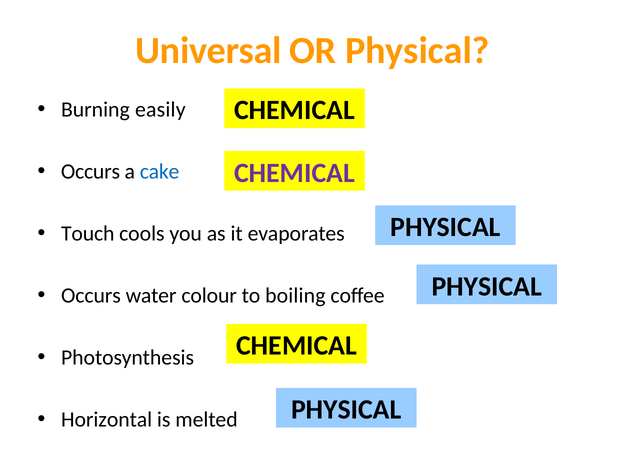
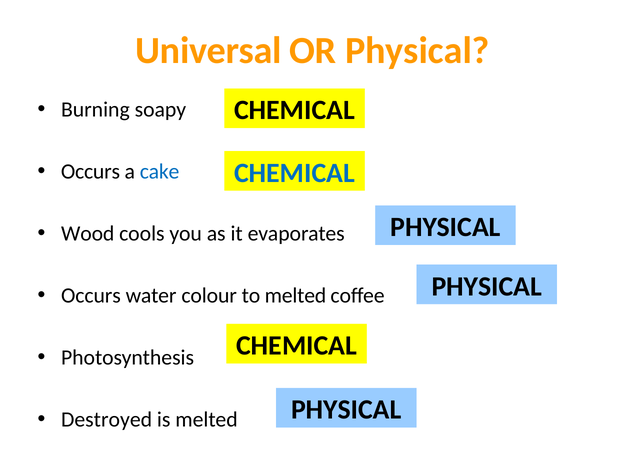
easily: easily -> soapy
CHEMICAL at (294, 173) colour: purple -> blue
Touch: Touch -> Wood
to boiling: boiling -> melted
Horizontal: Horizontal -> Destroyed
